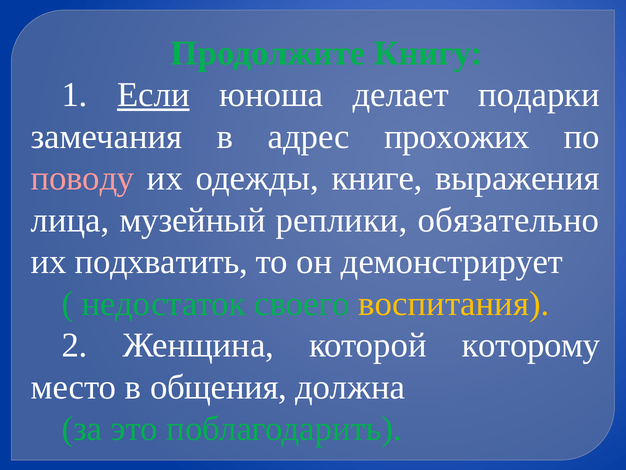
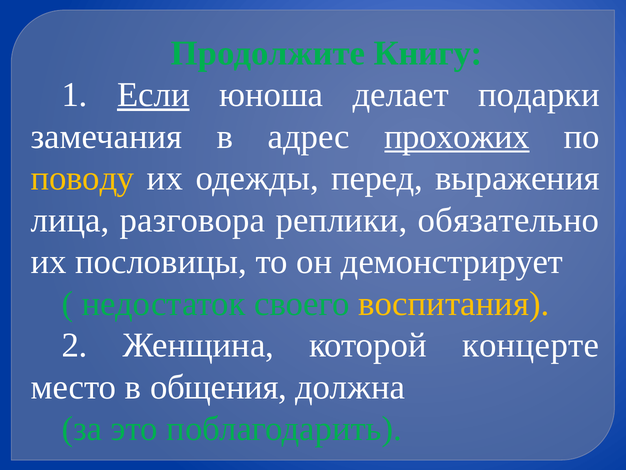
прохожих underline: none -> present
поводу colour: pink -> yellow
книге: книге -> перед
музейный: музейный -> разговора
подхватить: подхватить -> пословицы
которому: которому -> концерте
